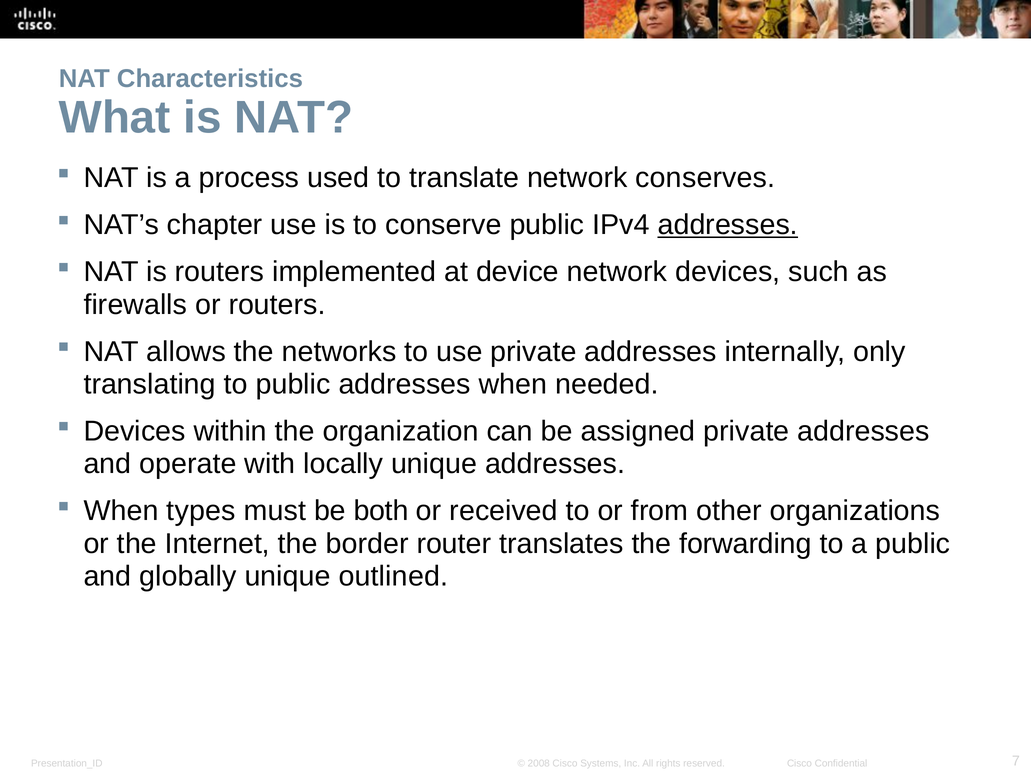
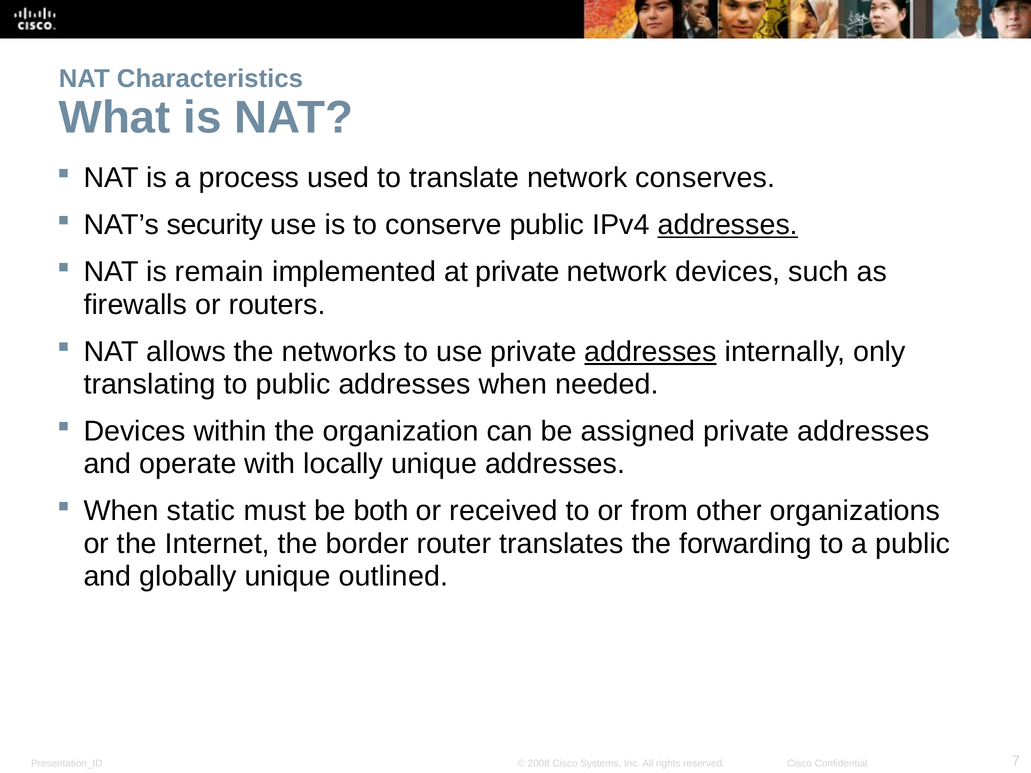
chapter: chapter -> security
is routers: routers -> remain
at device: device -> private
addresses at (651, 352) underline: none -> present
types: types -> static
